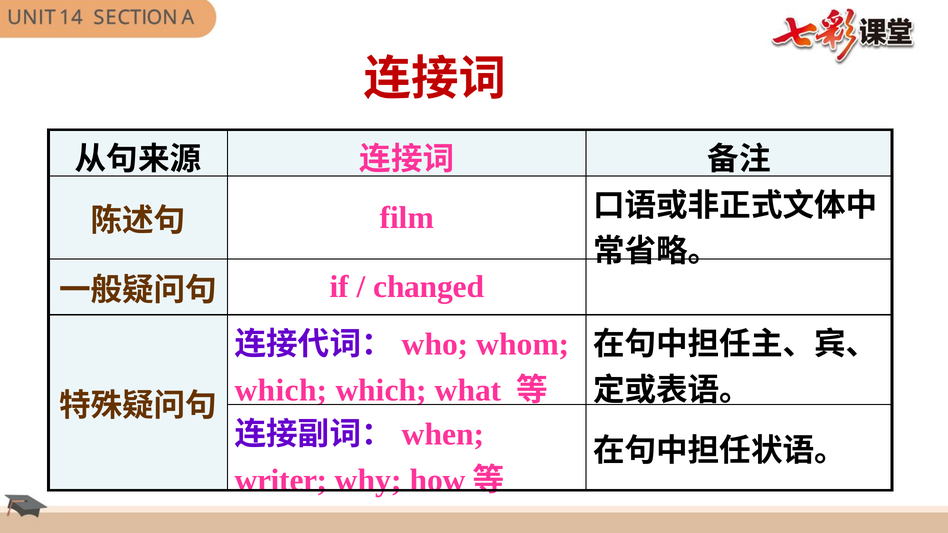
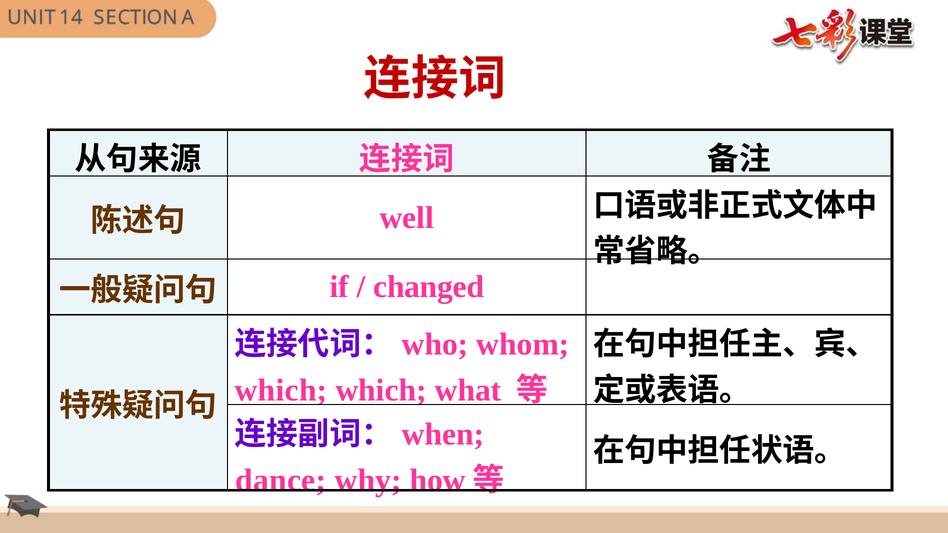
film: film -> well
writer: writer -> dance
